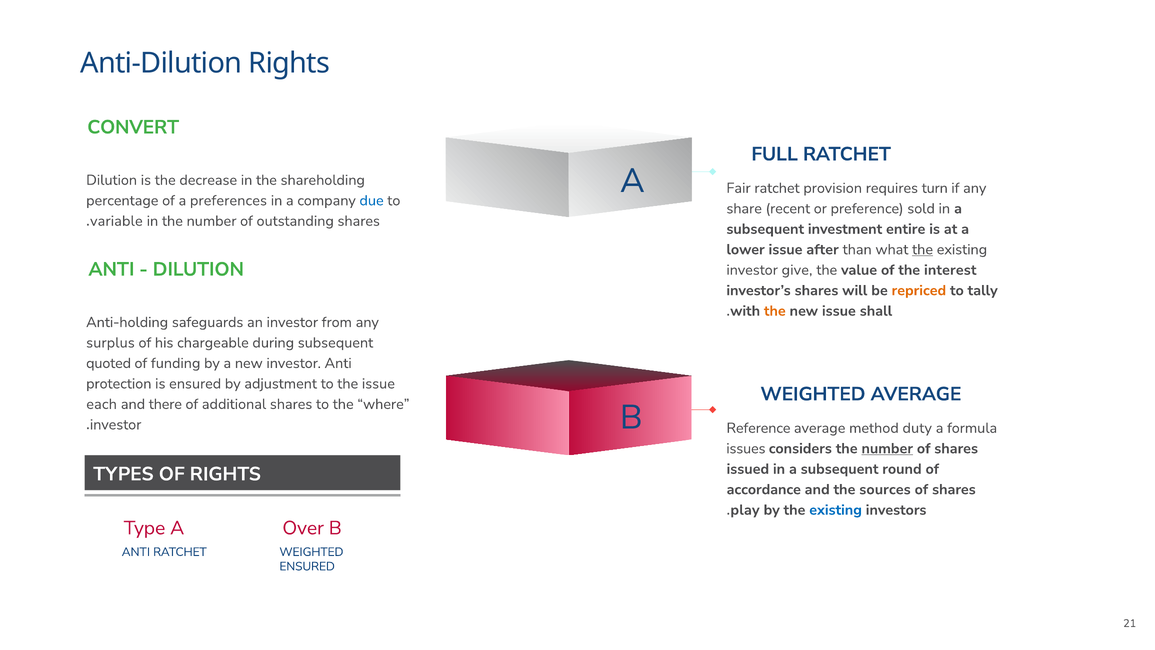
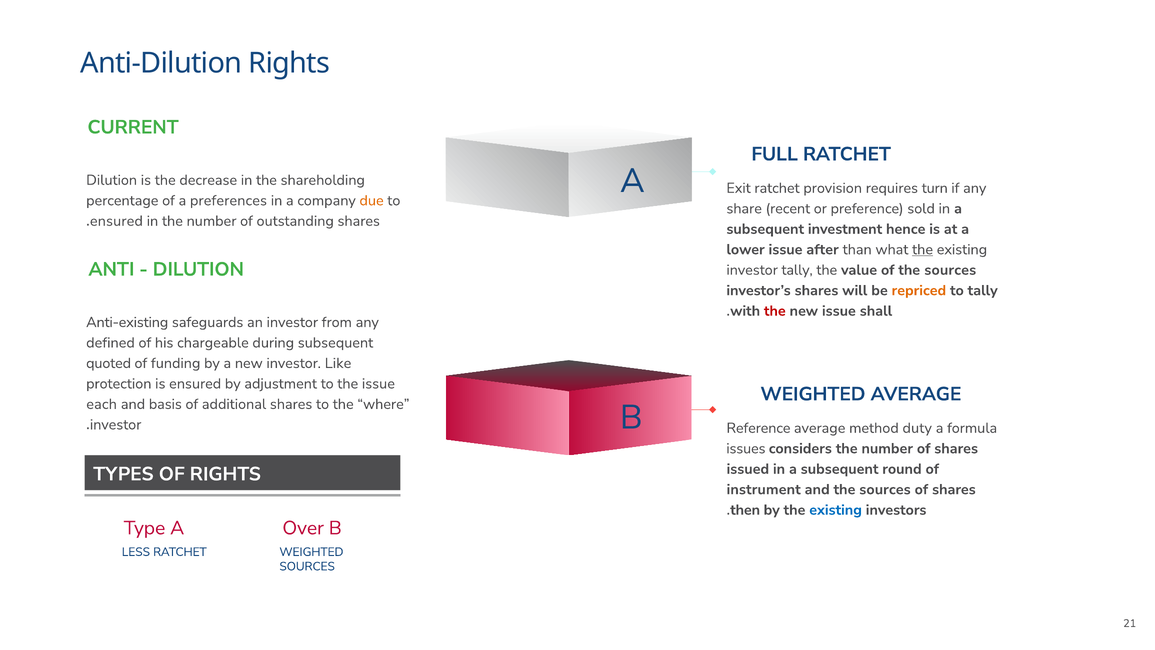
CONVERT: CONVERT -> CURRENT
Fair: Fair -> Exit
due colour: blue -> orange
variable at (116, 221): variable -> ensured
entire: entire -> hence
investor give: give -> tally
of the interest: interest -> sources
the at (775, 311) colour: orange -> red
Anti-holding: Anti-holding -> Anti-existing
surplus: surplus -> defined
investor Anti: Anti -> Like
there: there -> basis
number at (887, 448) underline: present -> none
accordance: accordance -> instrument
play: play -> then
ANTI at (136, 552): ANTI -> LESS
ENSURED at (307, 566): ENSURED -> SOURCES
